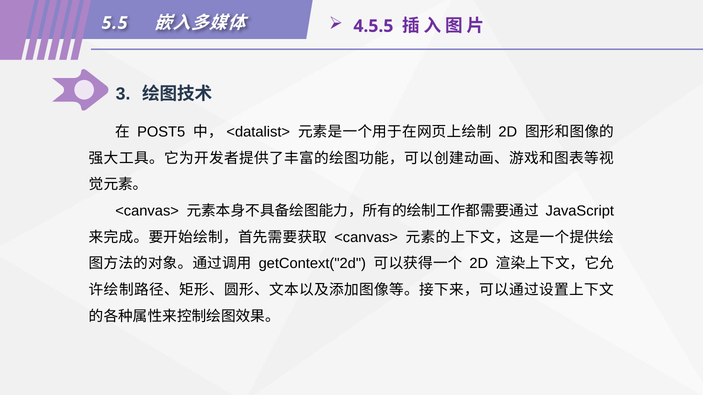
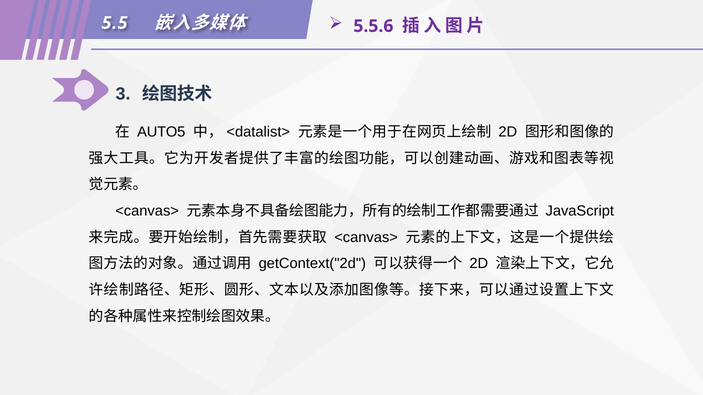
4.5.5: 4.5.5 -> 5.5.6
POST5: POST5 -> AUTO5
